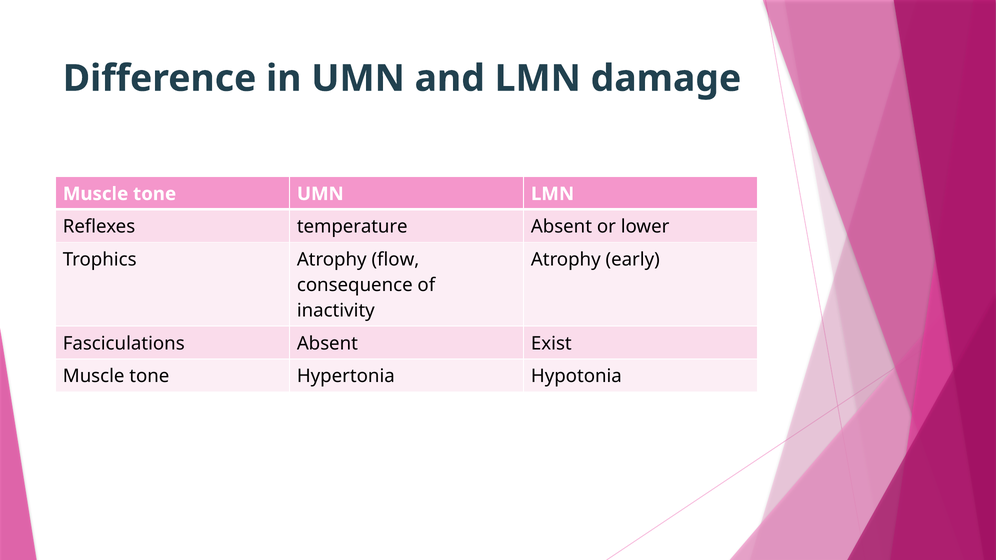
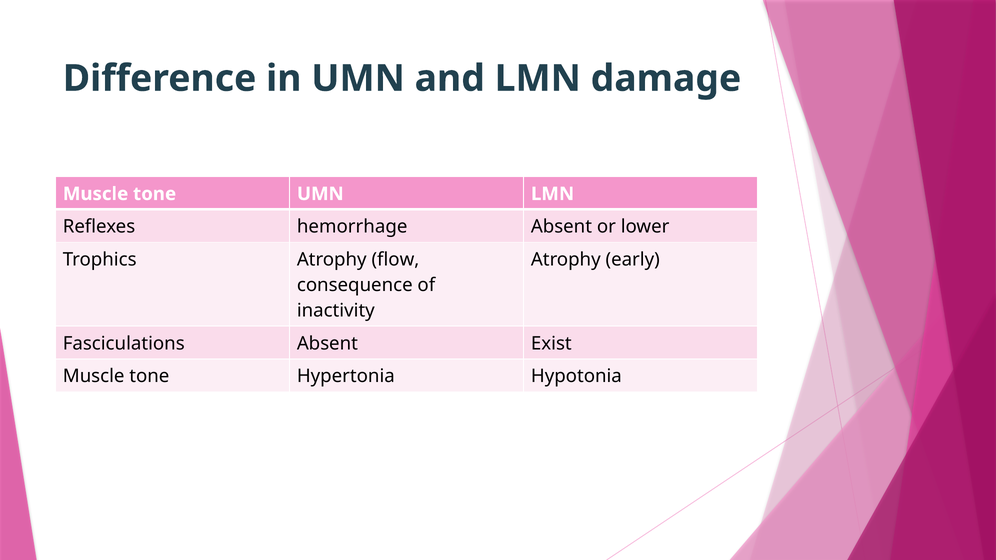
temperature: temperature -> hemorrhage
